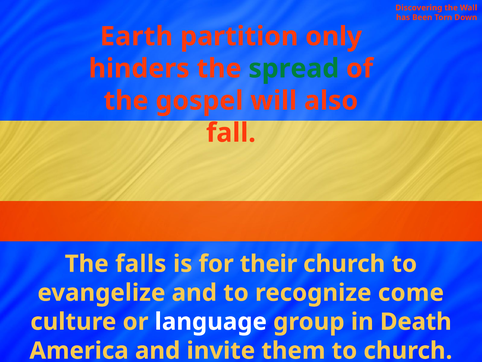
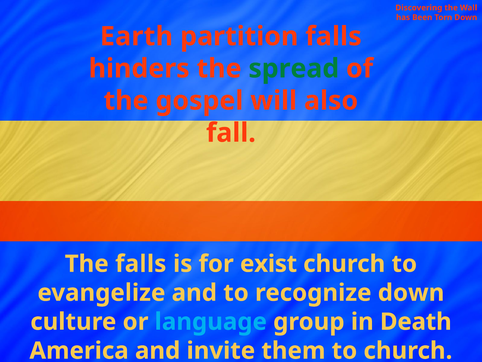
partition only: only -> falls
their: their -> exist
recognize come: come -> down
language colour: white -> light blue
